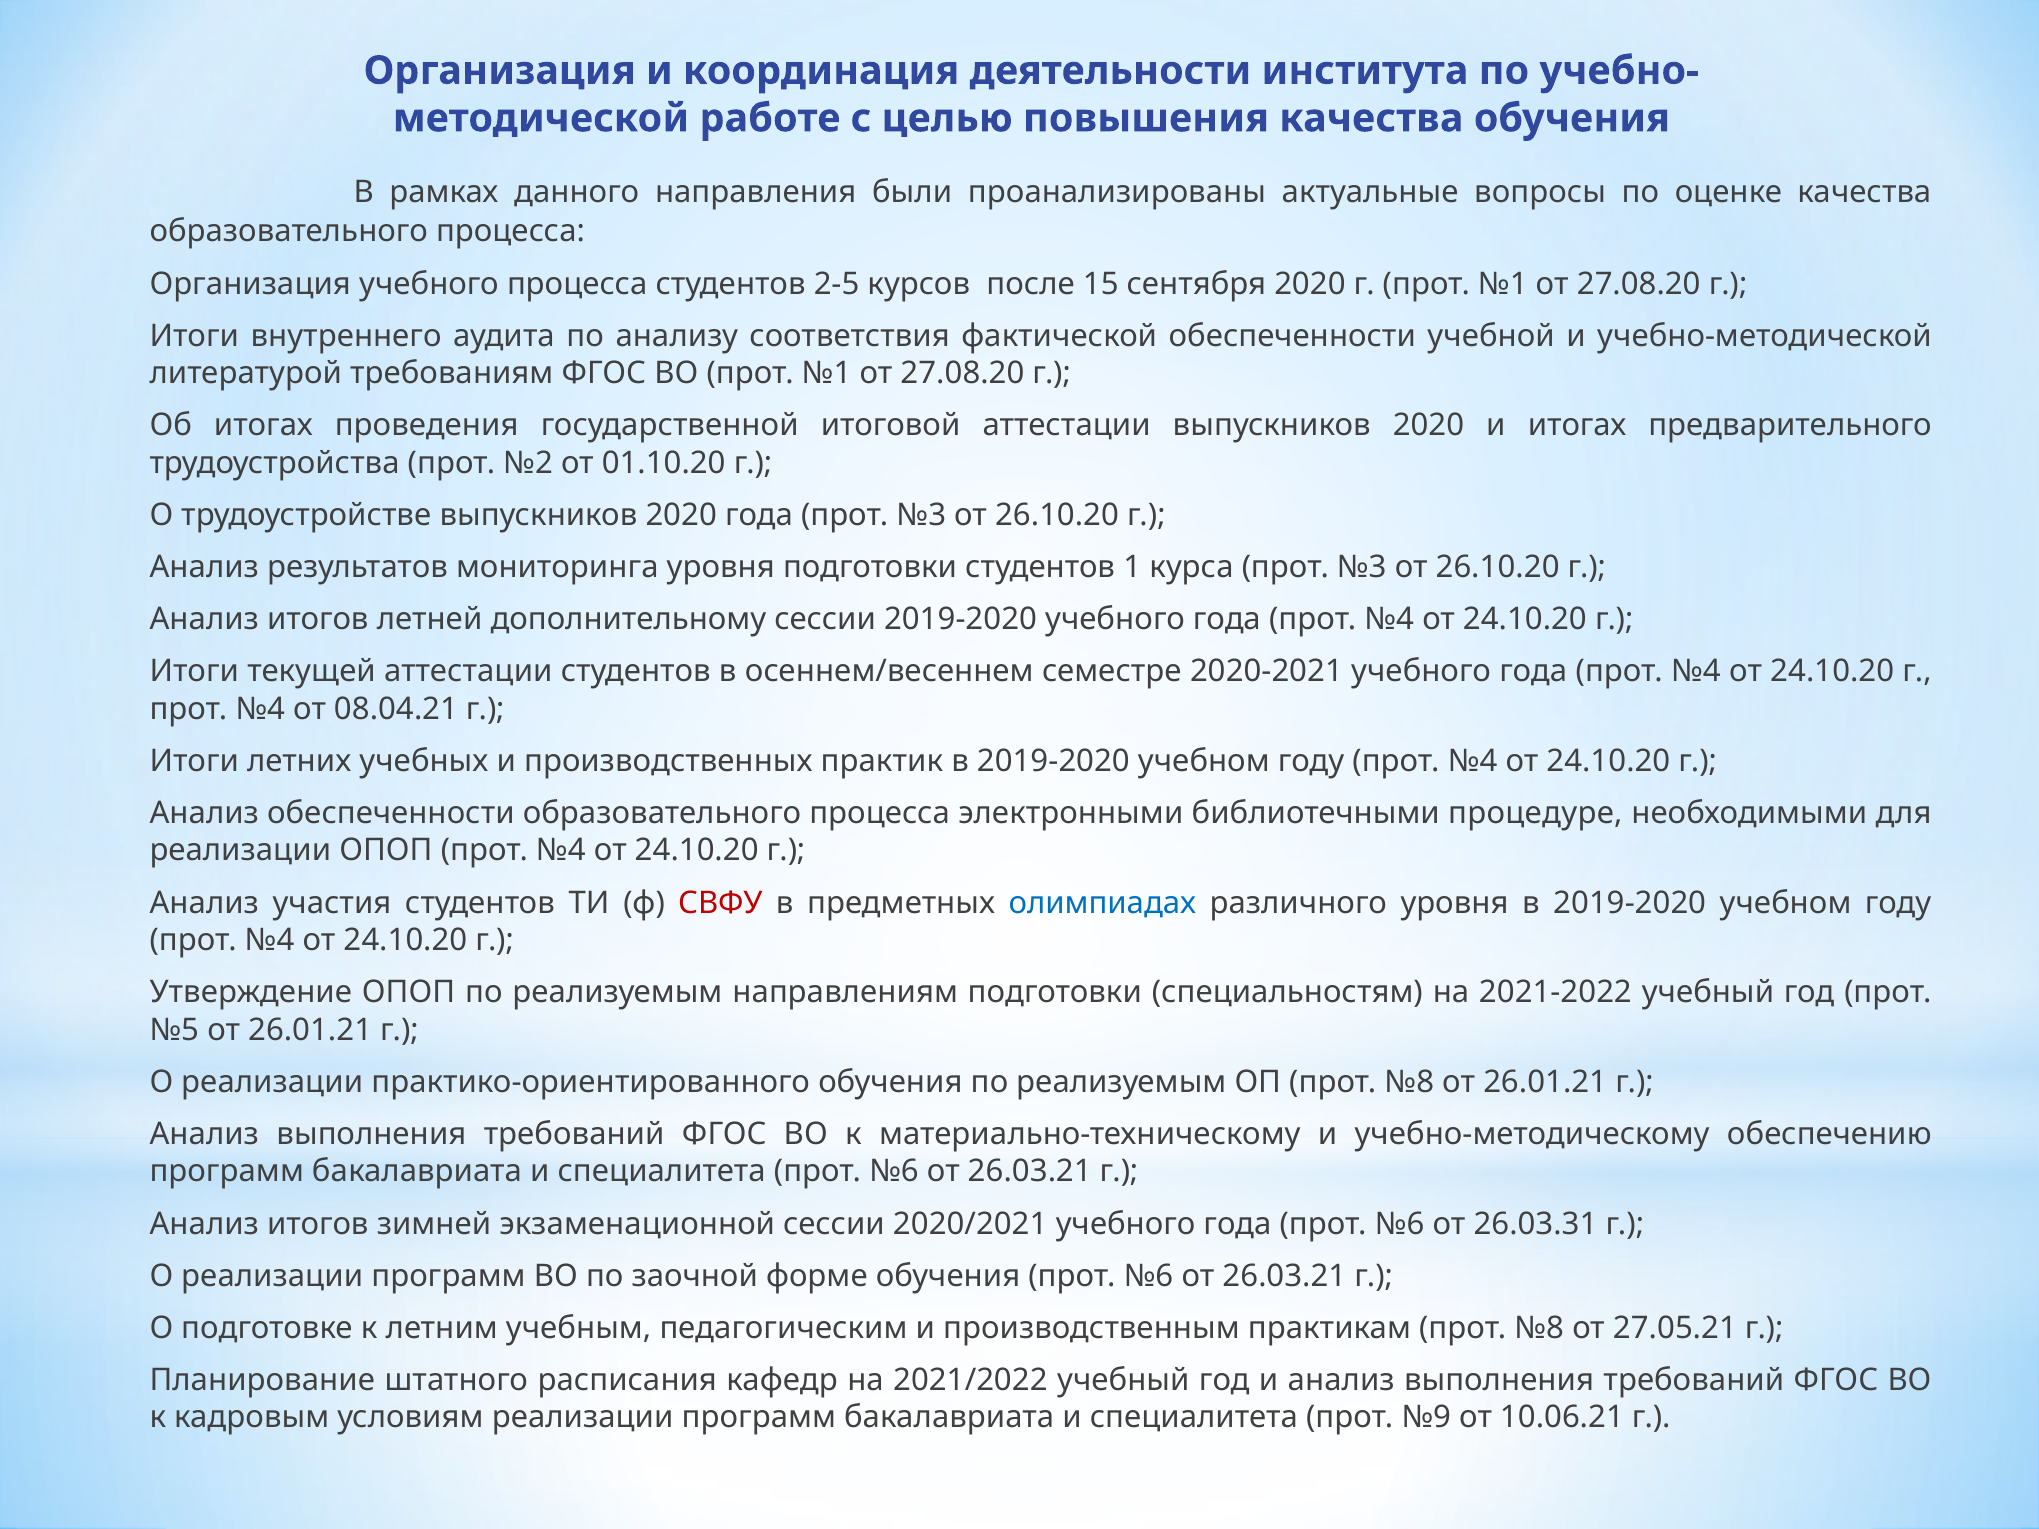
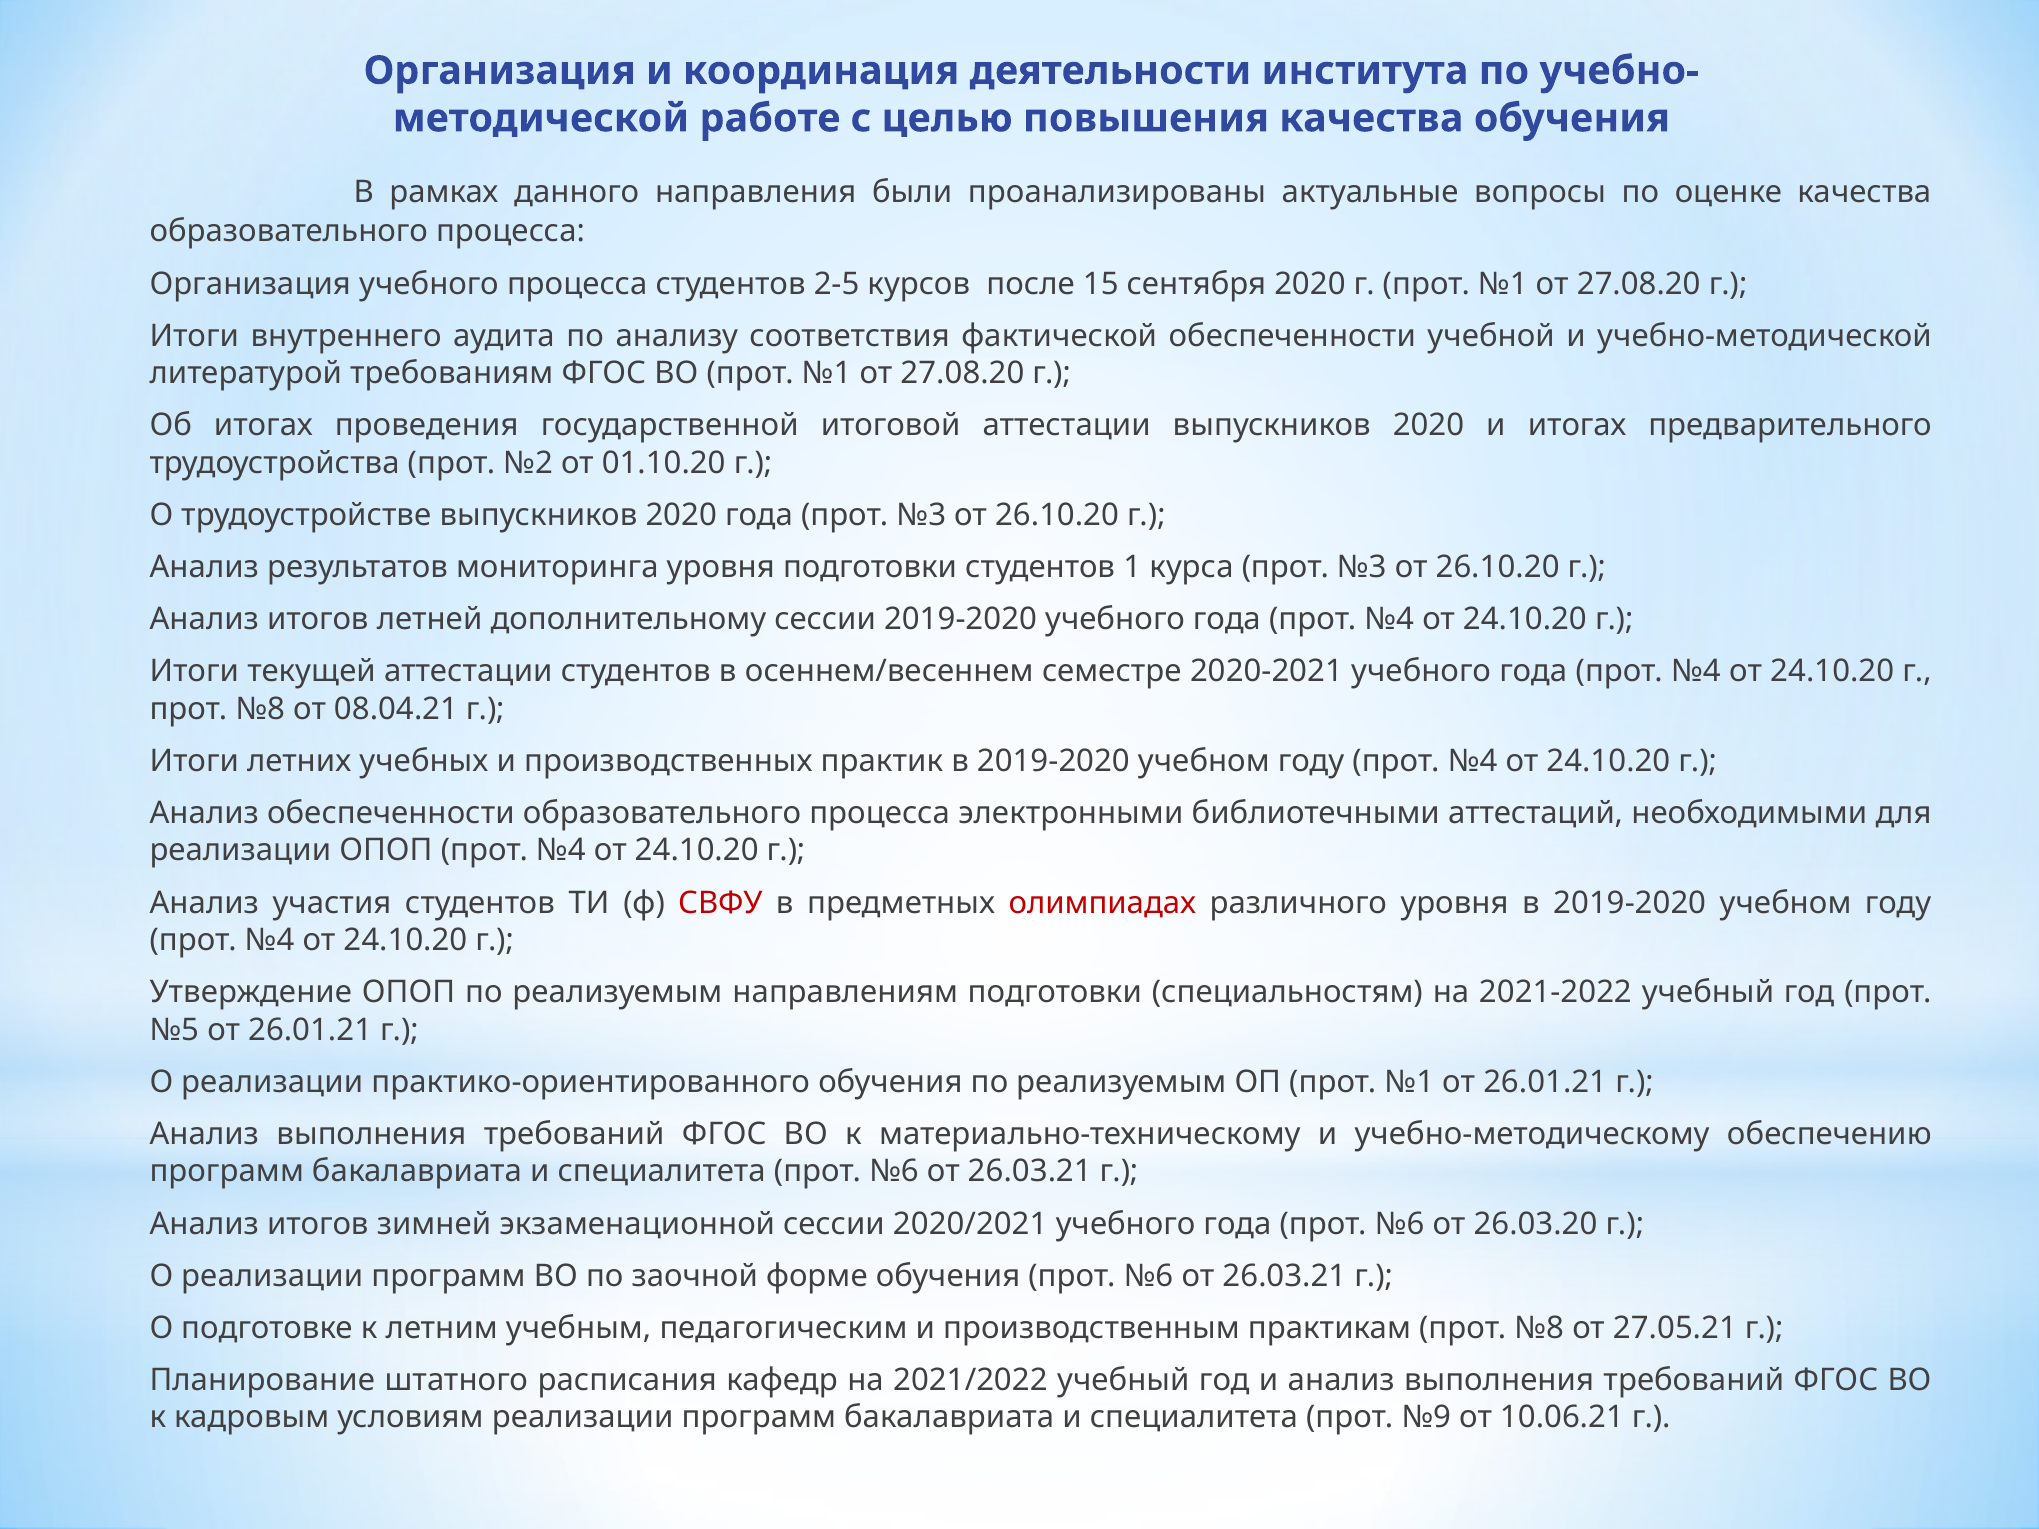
№4 at (260, 709): №4 -> №8
библиотечными процедуре: процедуре -> аттестаций
олимпиадах at (1102, 903) colour: blue -> red
ОП прот №8: №8 -> №1
26.03.31: 26.03.31 -> 26.03.20
